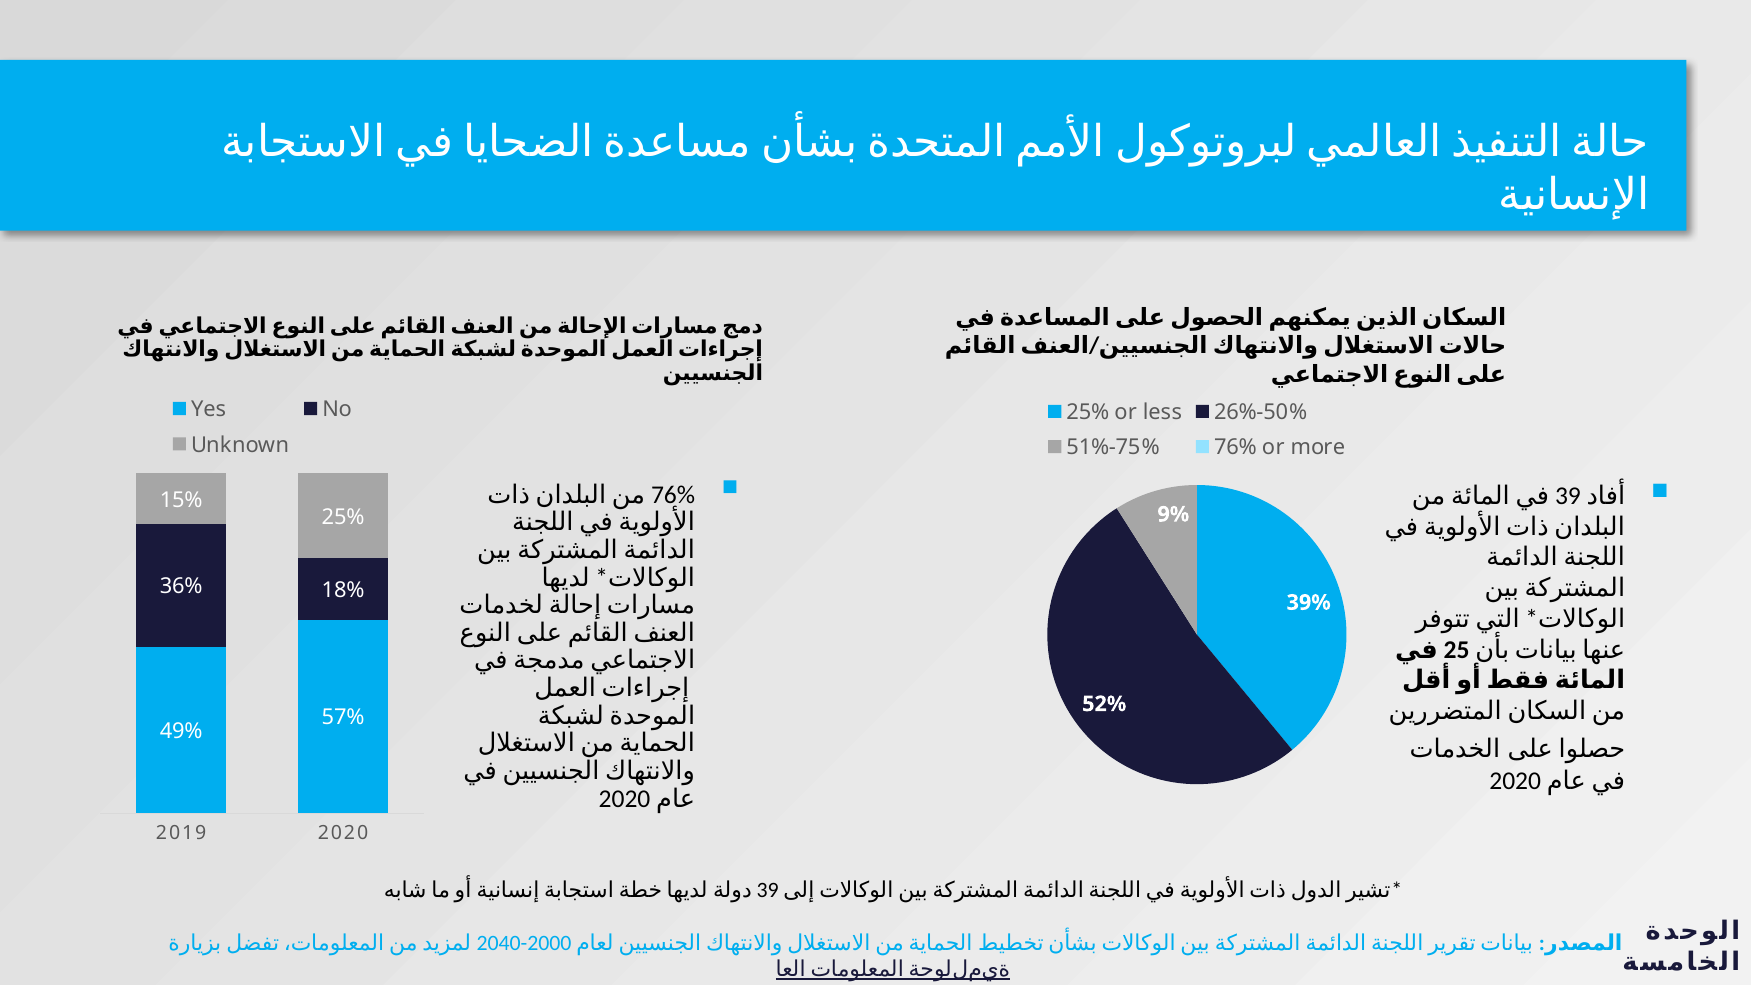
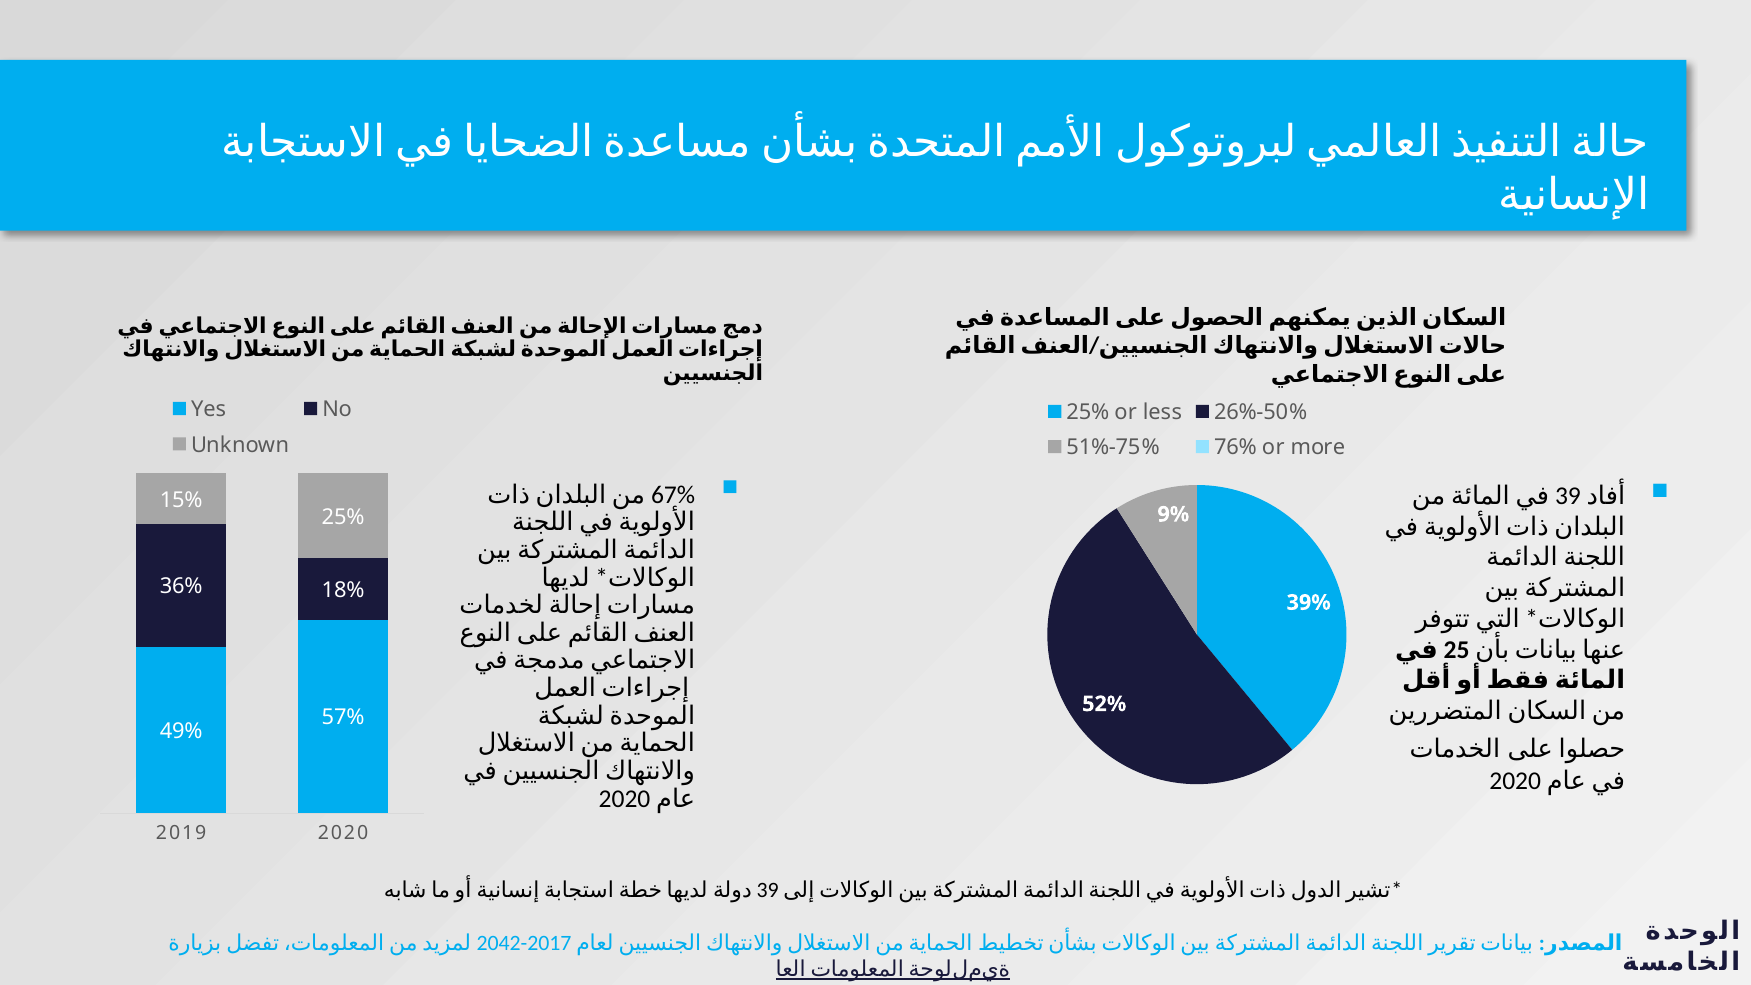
76% at (673, 495): 76% -> 67%
2040: 2040 -> 2042
2000: 2000 -> 2017
